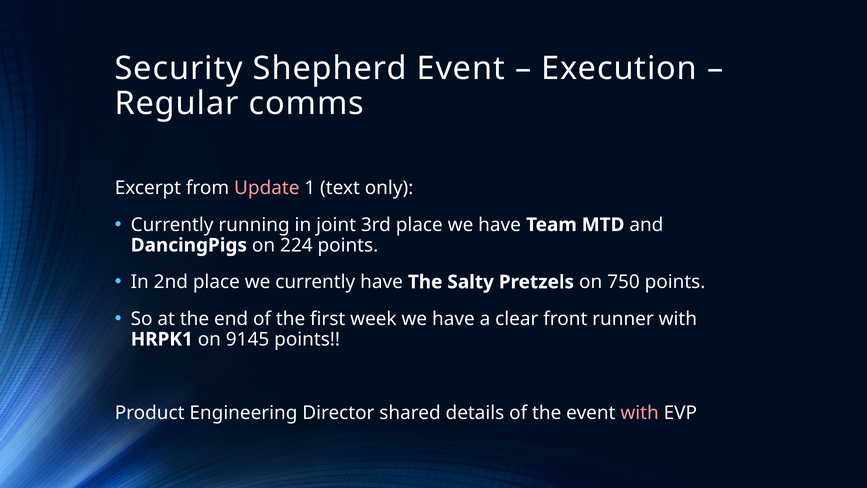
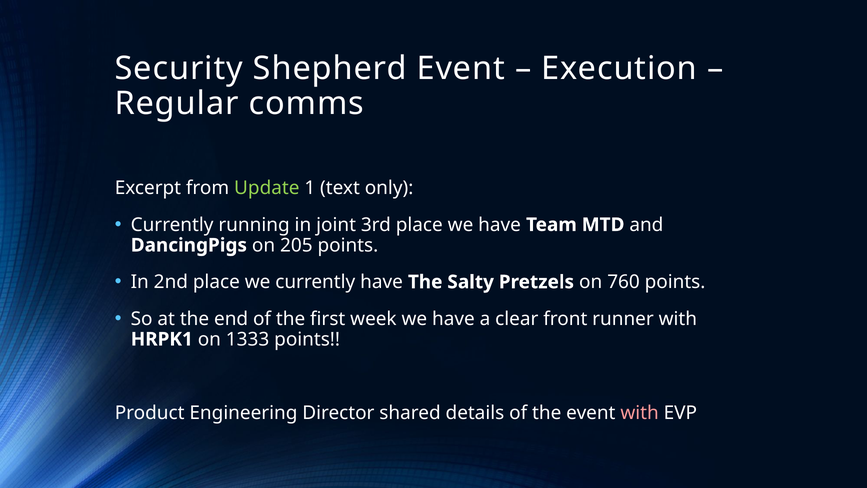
Update colour: pink -> light green
224: 224 -> 205
750: 750 -> 760
9145: 9145 -> 1333
